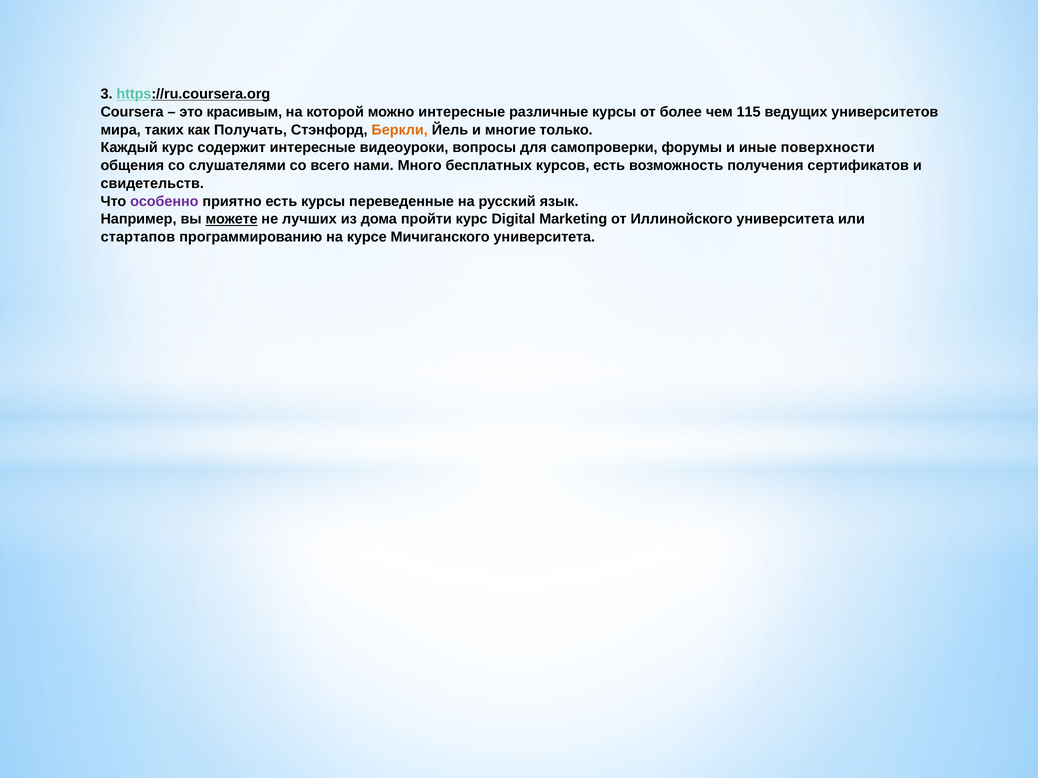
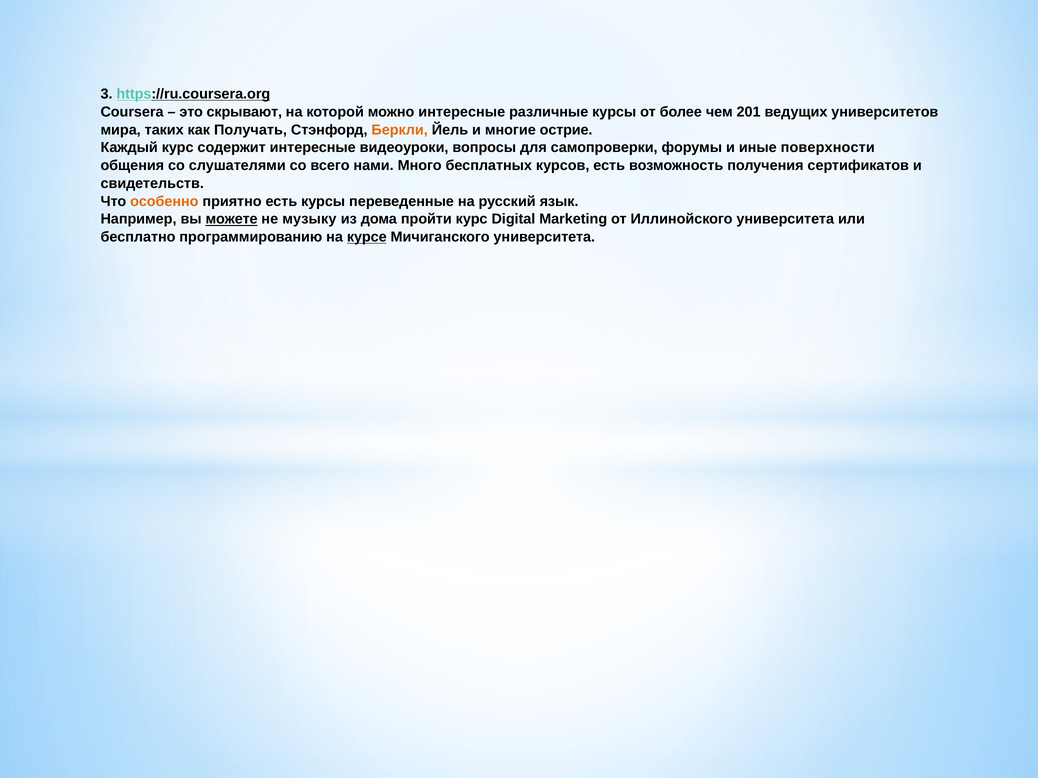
красивым: красивым -> скрывают
115: 115 -> 201
только: только -> острие
особенно colour: purple -> orange
лучших: лучших -> музыку
стартапов: стартапов -> бесплатно
курсе underline: none -> present
